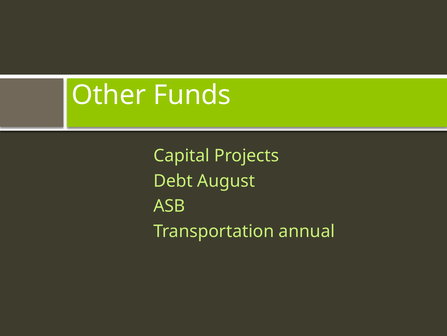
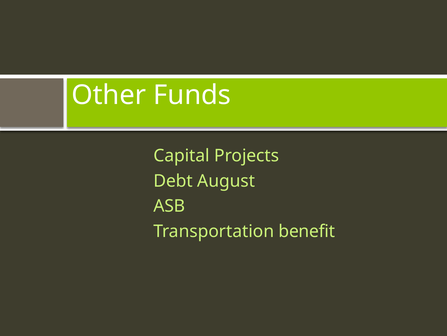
annual: annual -> benefit
